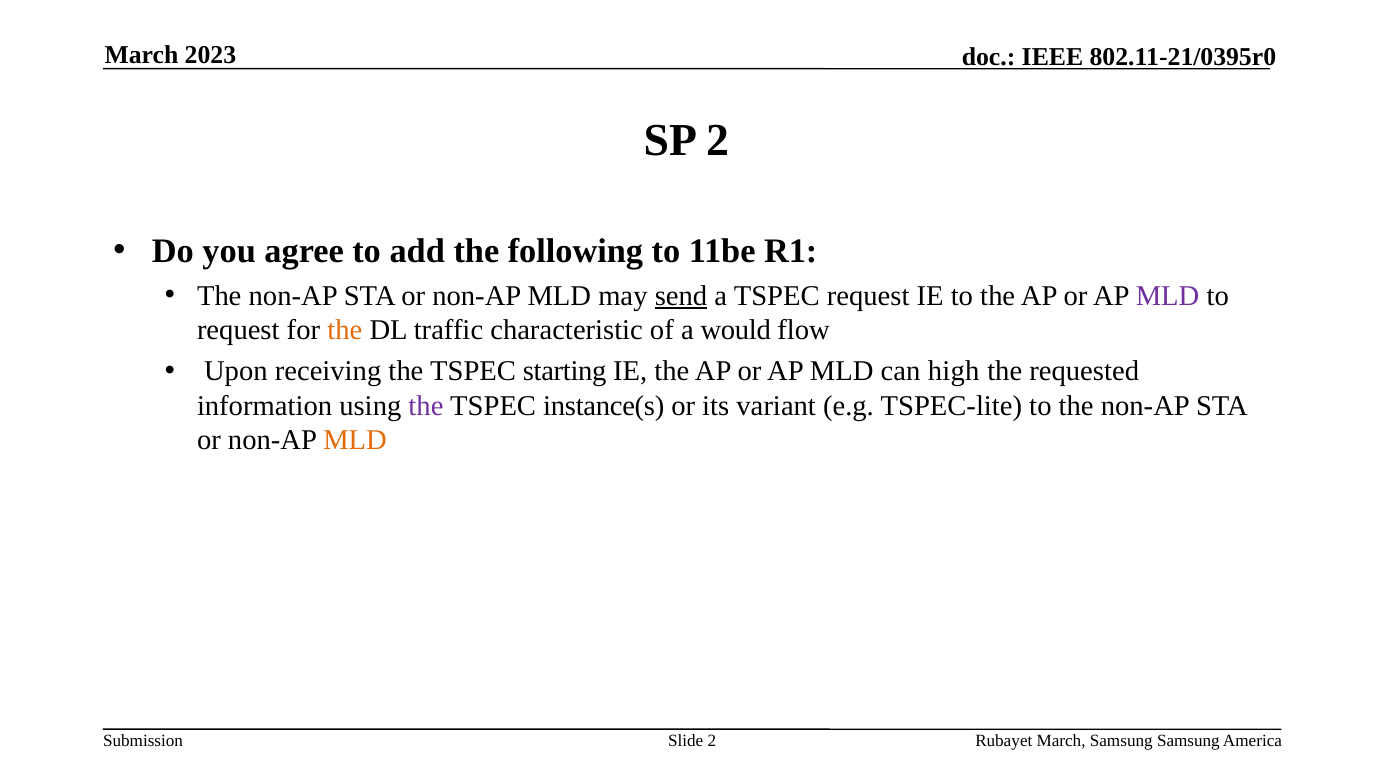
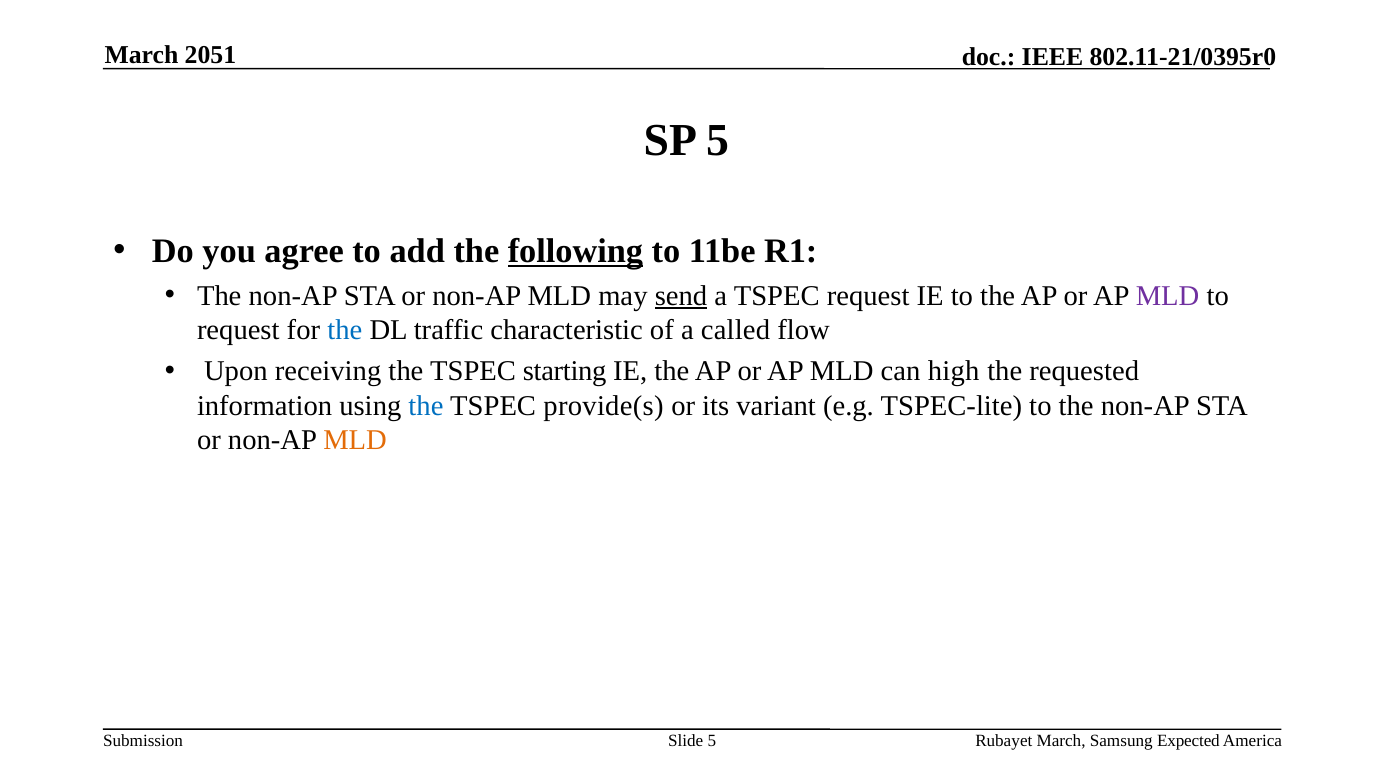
2023: 2023 -> 2051
SP 2: 2 -> 5
following underline: none -> present
the at (345, 330) colour: orange -> blue
would: would -> called
the at (426, 406) colour: purple -> blue
instance(s: instance(s -> provide(s
Slide 2: 2 -> 5
Samsung Samsung: Samsung -> Expected
